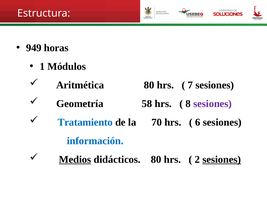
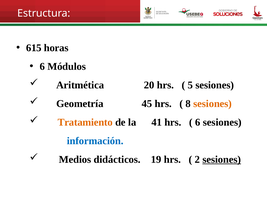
949: 949 -> 615
1 at (42, 66): 1 -> 6
Aritmética 80: 80 -> 20
7: 7 -> 5
58: 58 -> 45
sesiones at (213, 104) colour: purple -> orange
Tratamiento colour: blue -> orange
70: 70 -> 41
Medios underline: present -> none
didácticos 80: 80 -> 19
